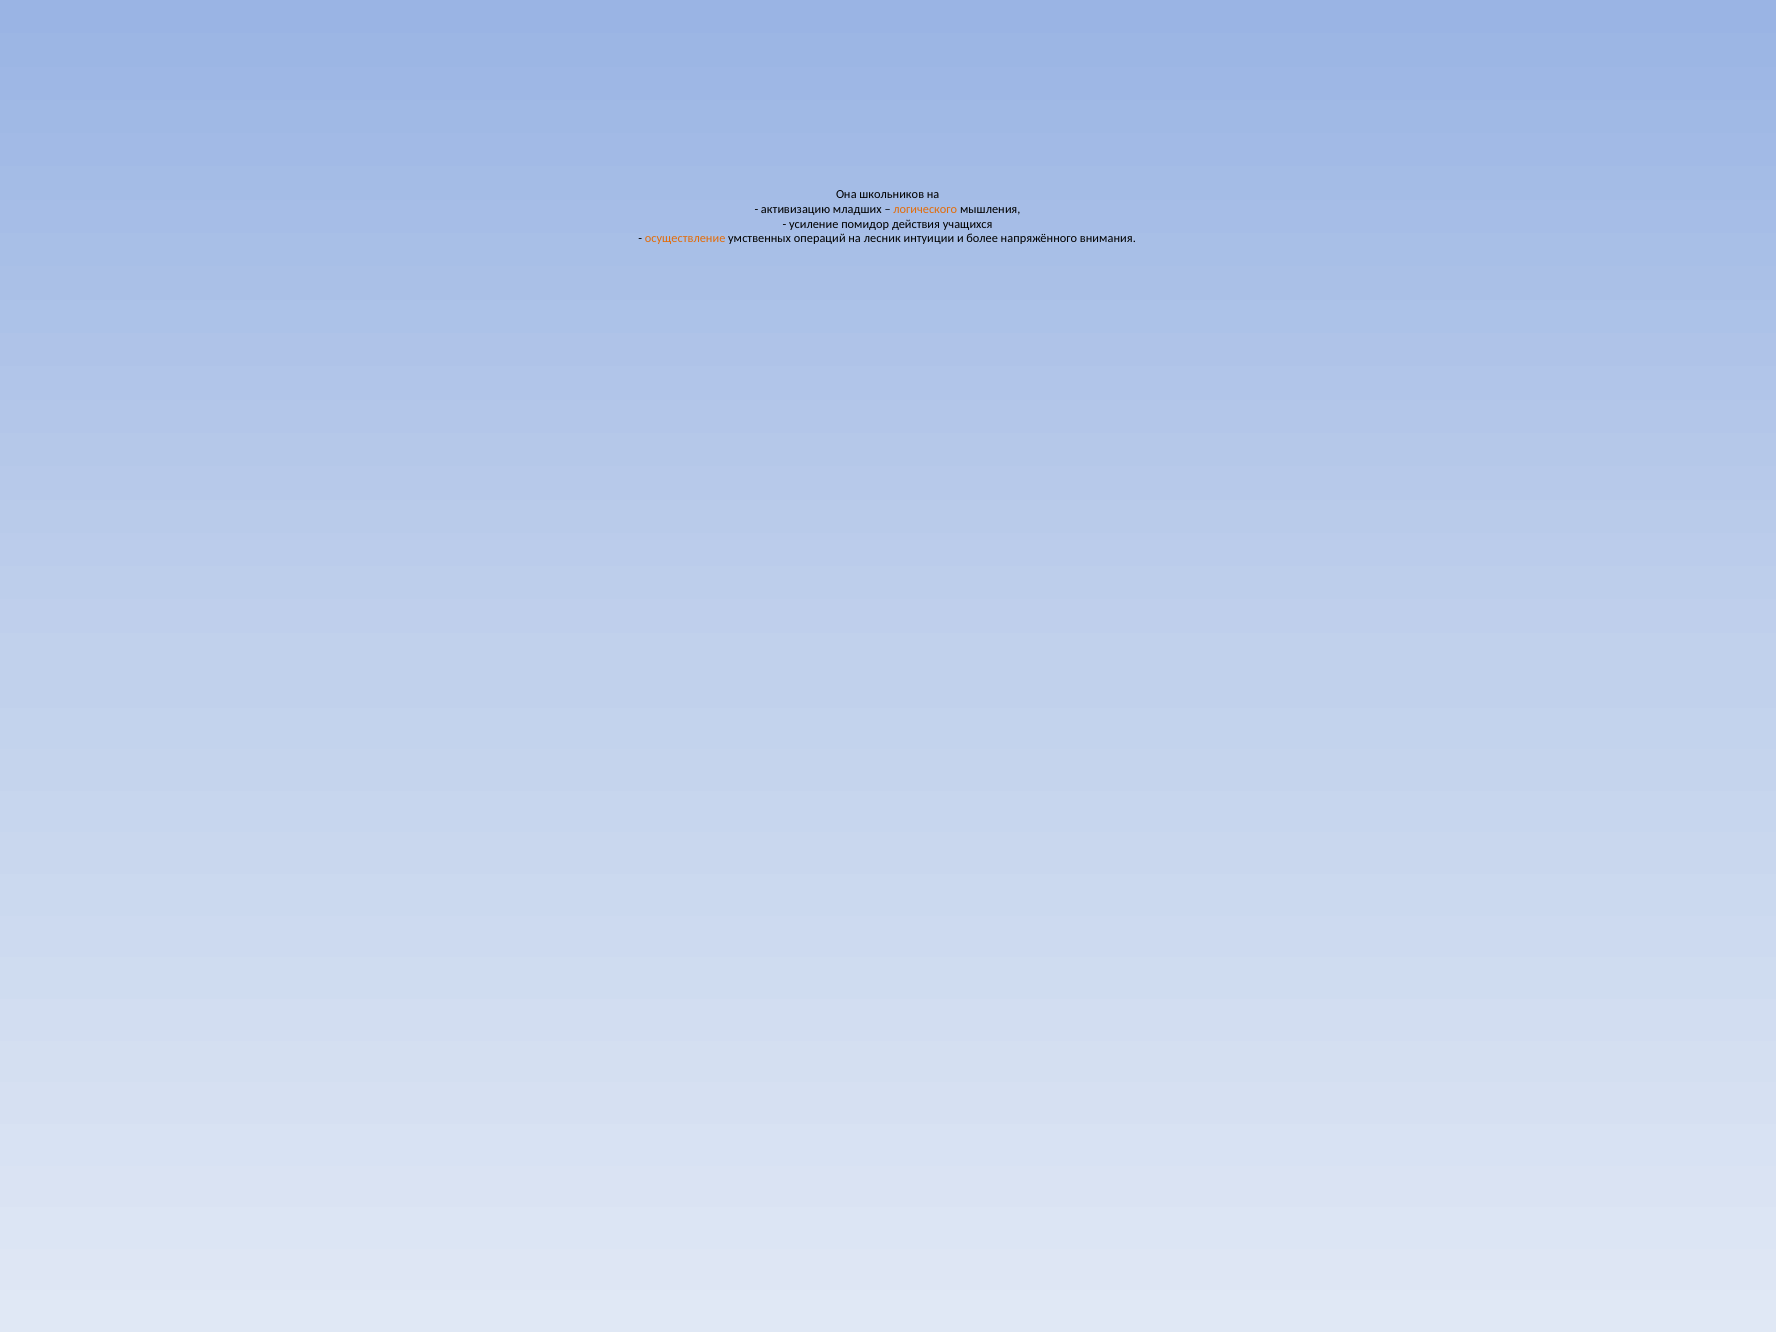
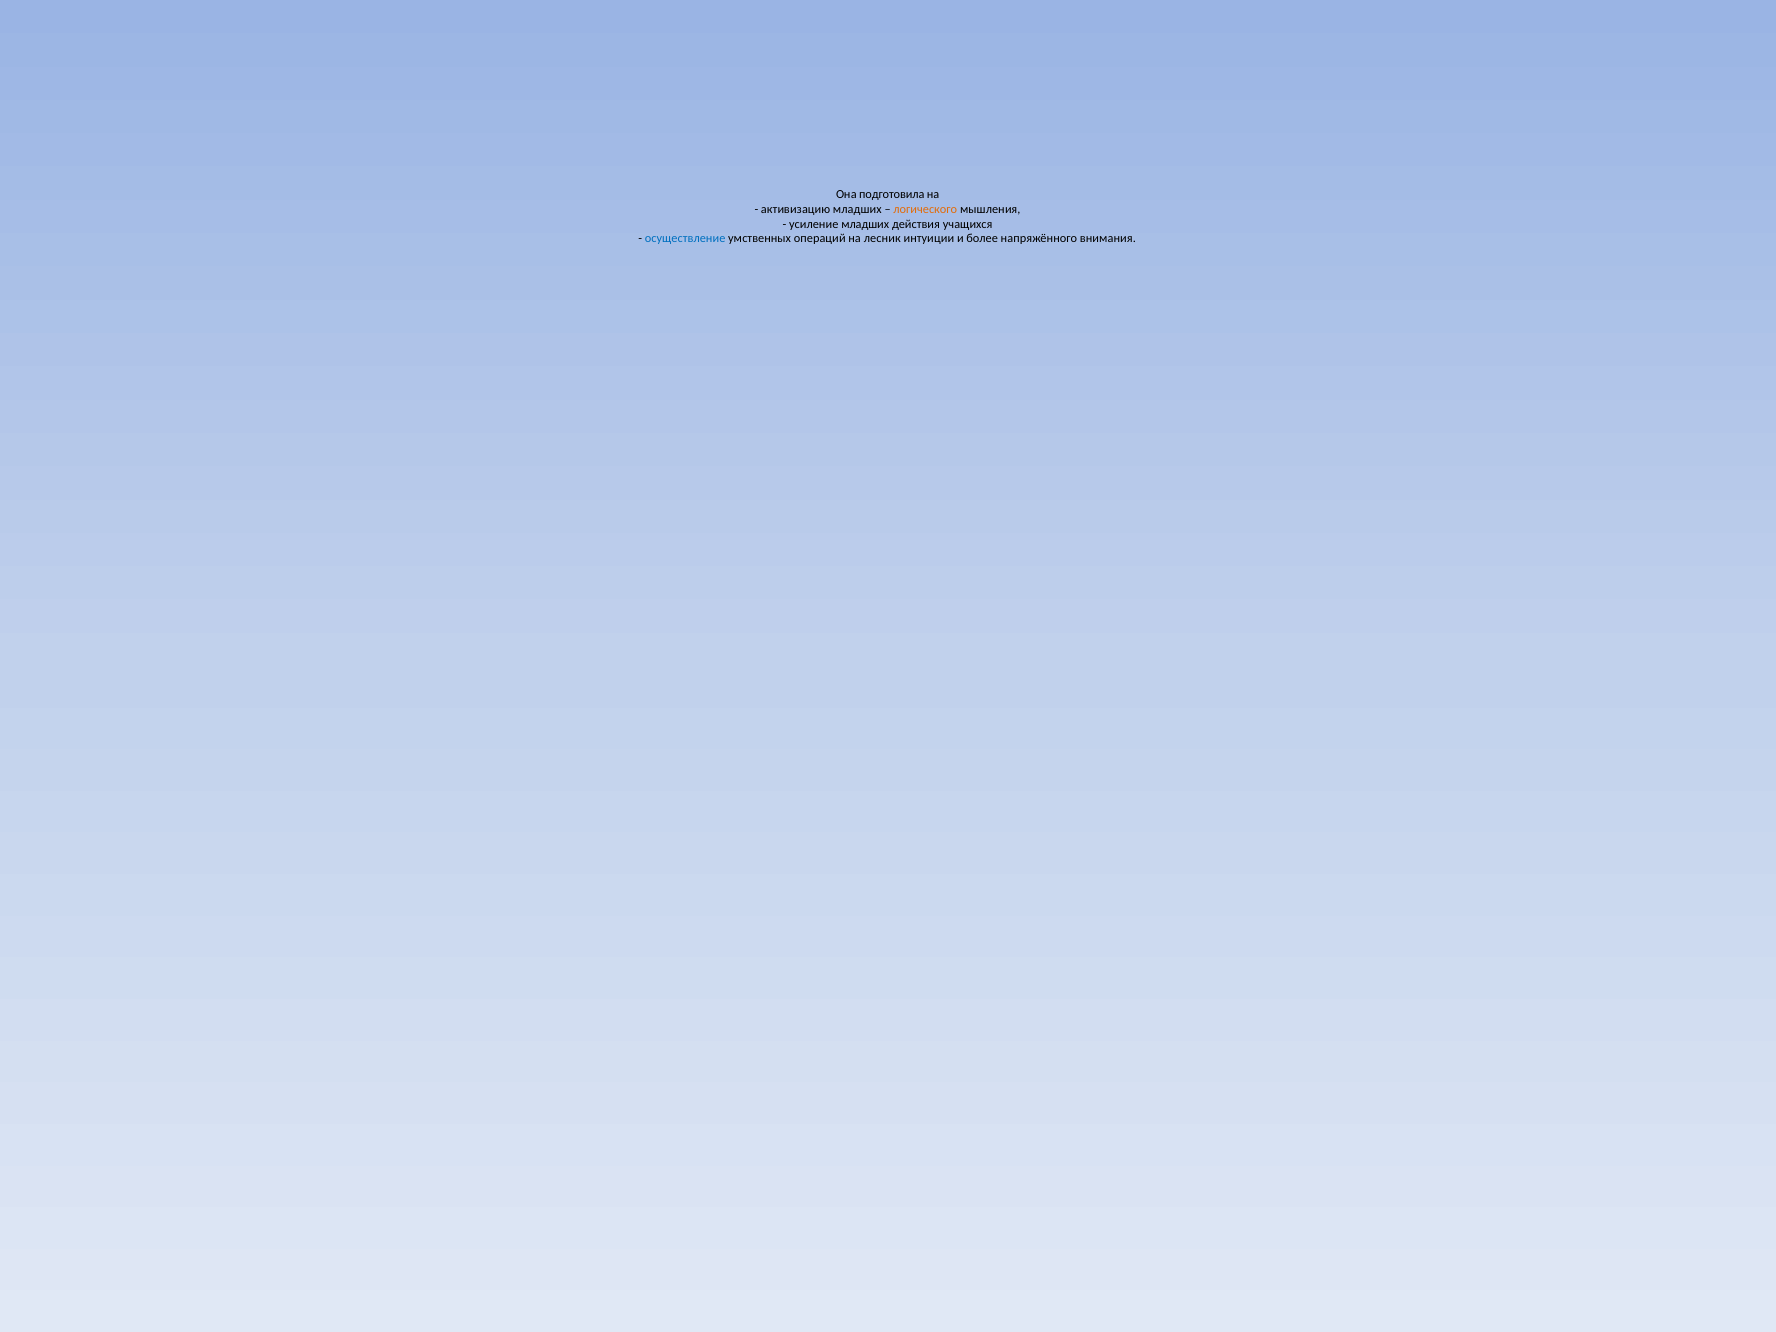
школьников: школьников -> подготовила
усиление помидор: помидор -> младших
осуществление colour: orange -> blue
